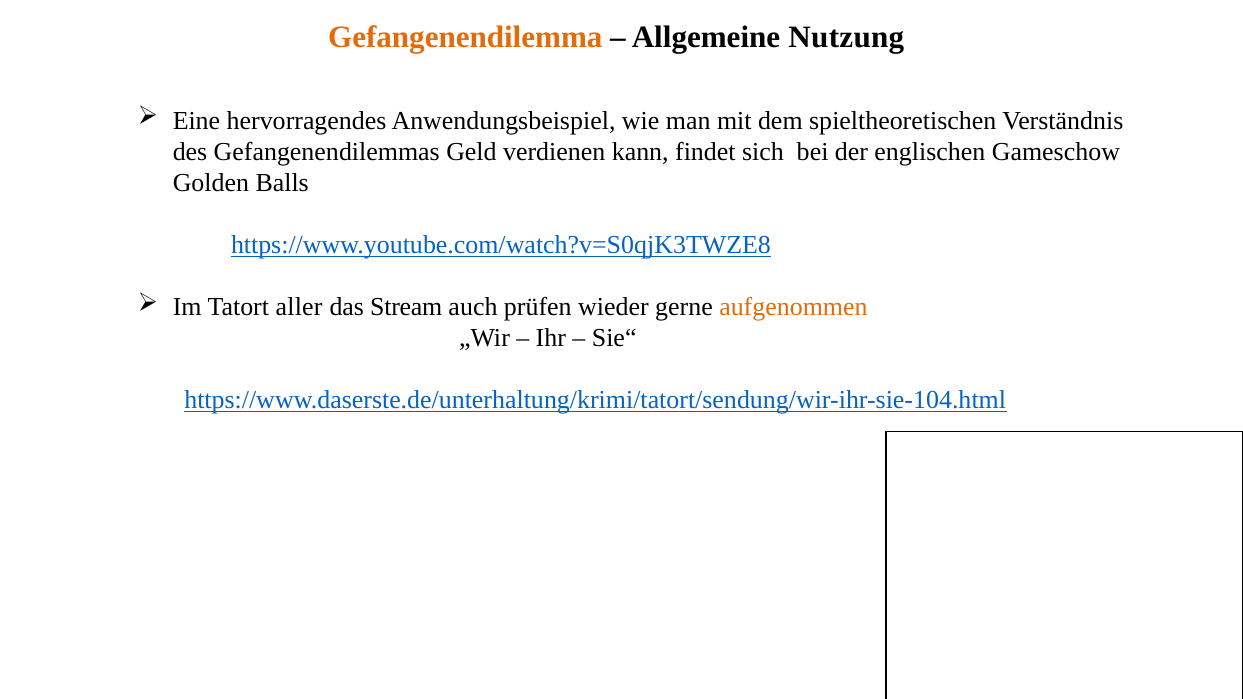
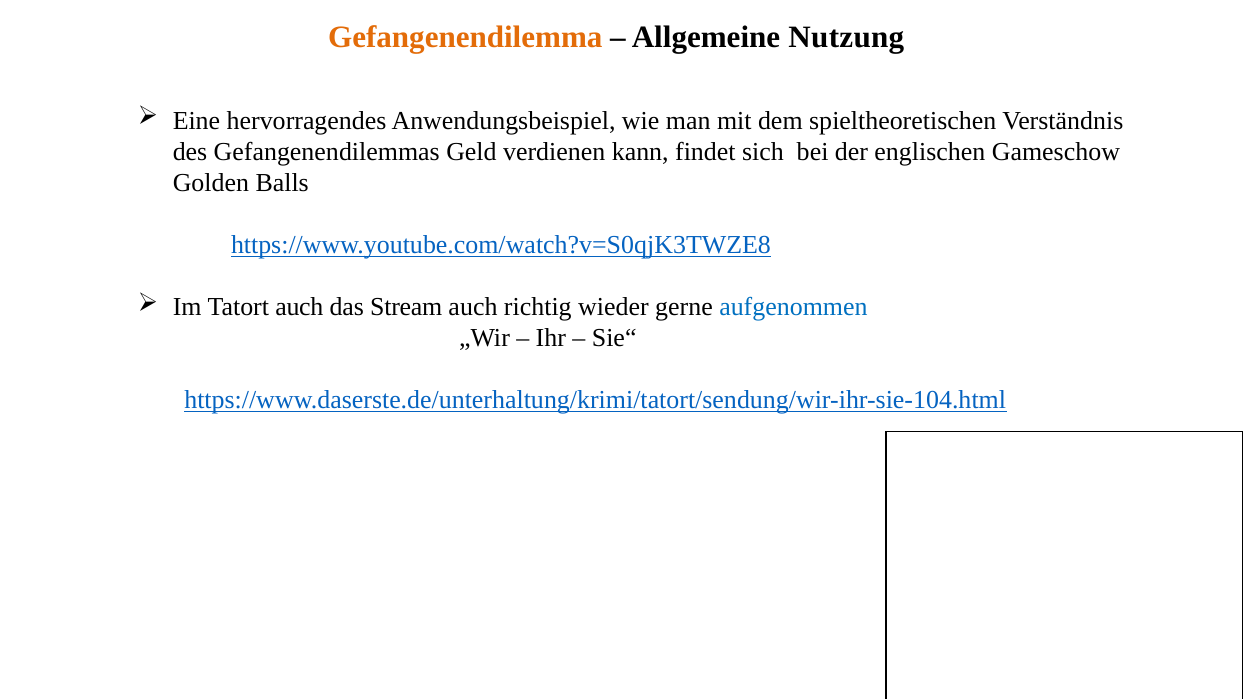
Tatort aller: aller -> auch
prüfen: prüfen -> richtig
aufgenommen colour: orange -> blue
